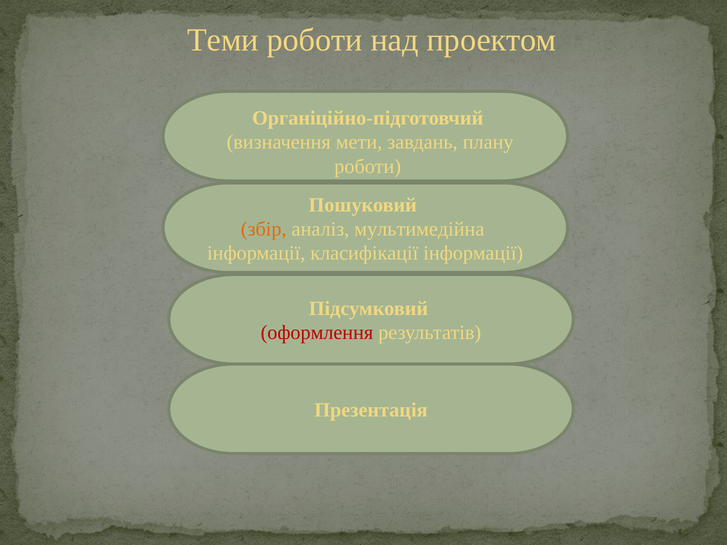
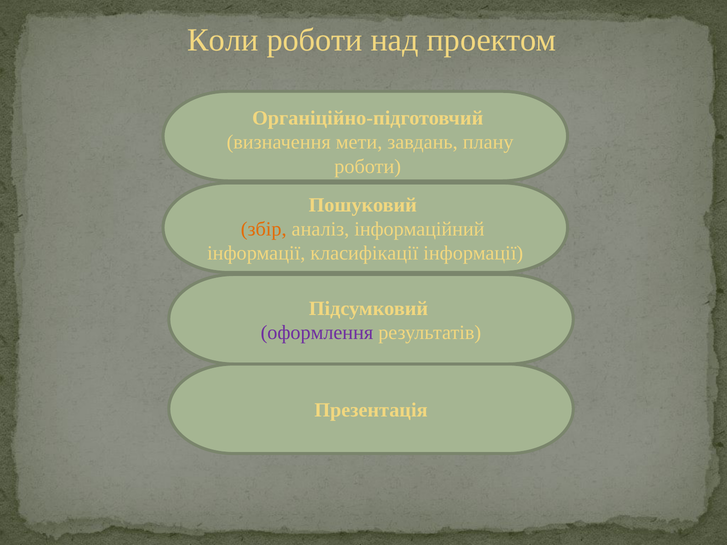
Теми: Теми -> Коли
мультимедійна: мультимедійна -> інформаційний
оформлення colour: red -> purple
